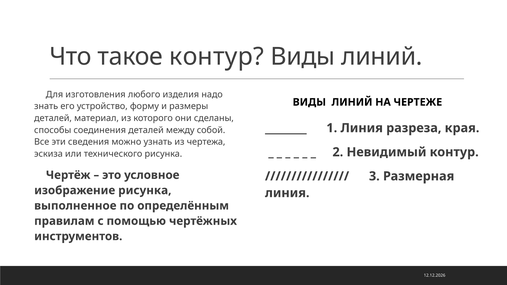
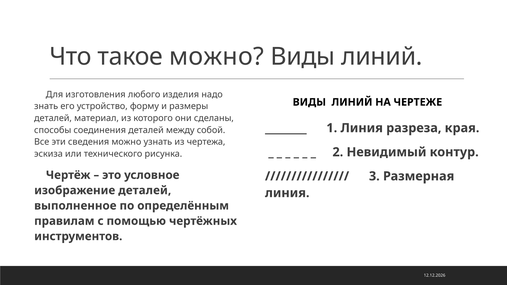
такое контур: контур -> можно
изображение рисунка: рисунка -> деталей
